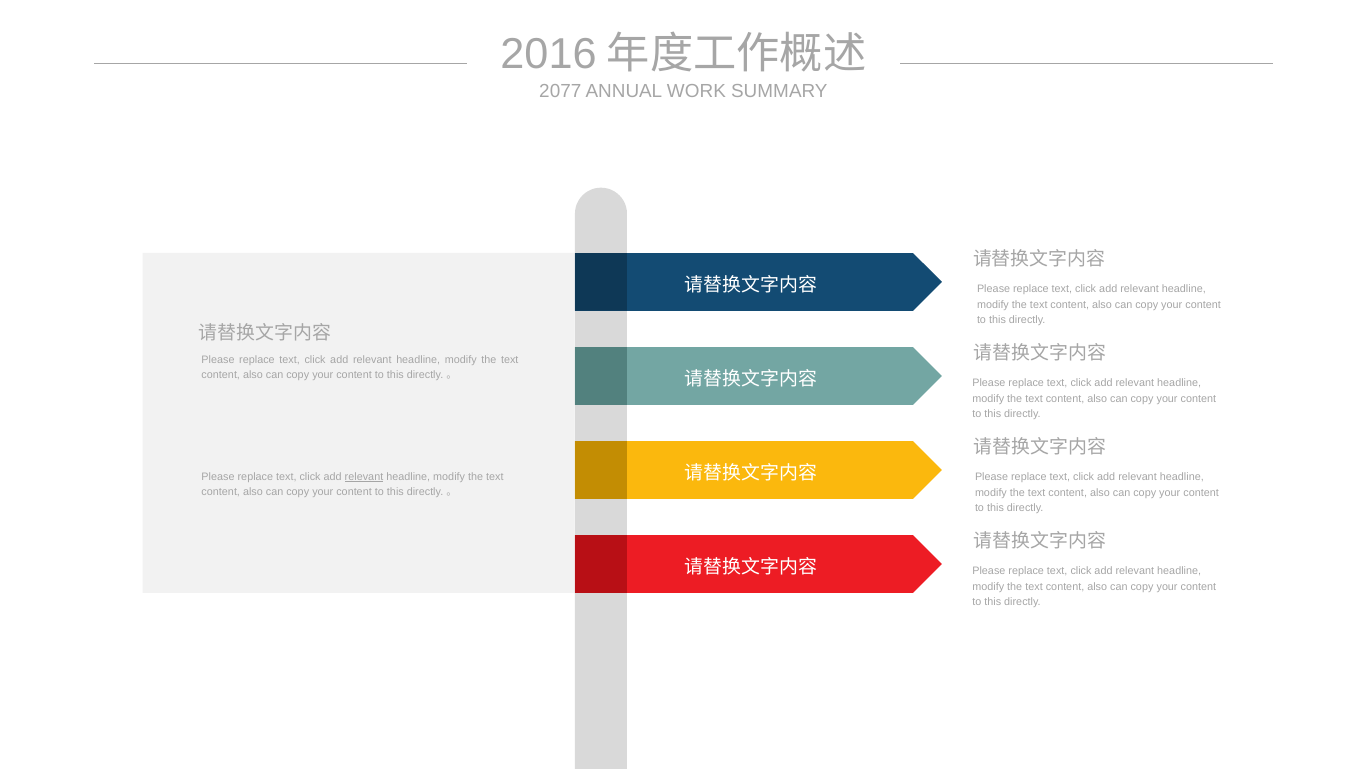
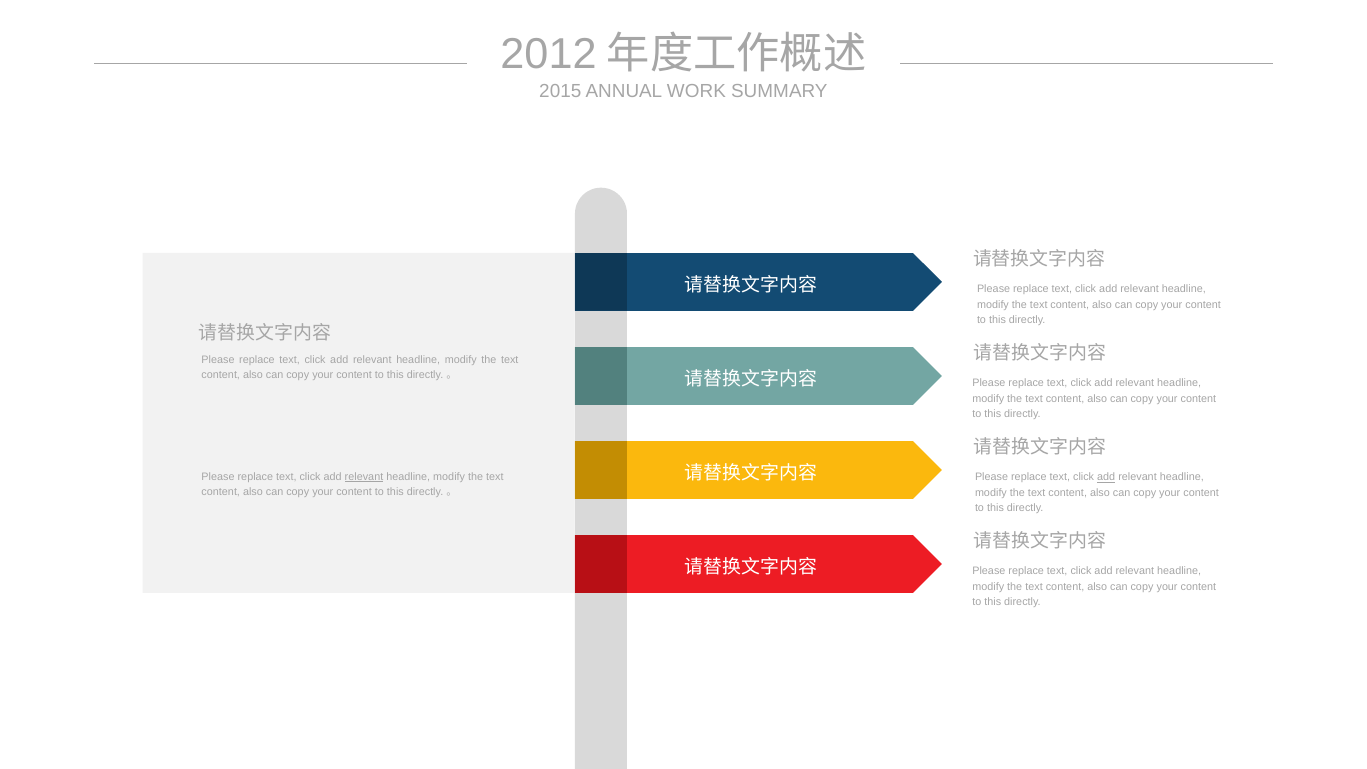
2016: 2016 -> 2012
2077: 2077 -> 2015
add at (1106, 477) underline: none -> present
